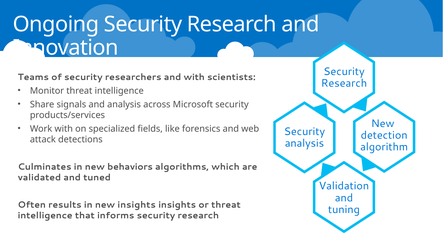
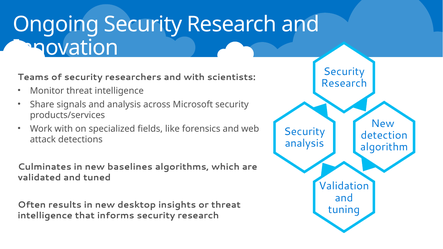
behaviors: behaviors -> baselines
new insights: insights -> desktop
